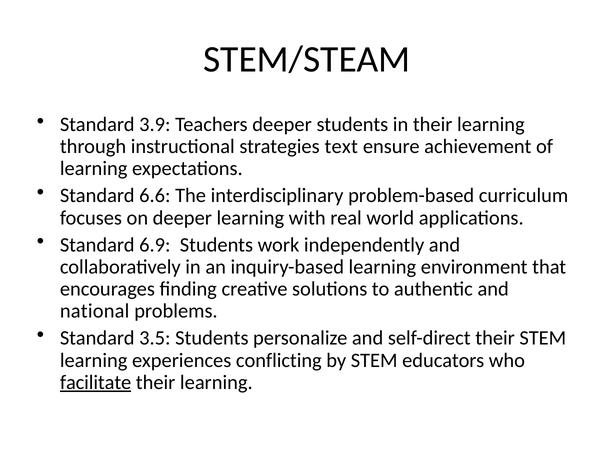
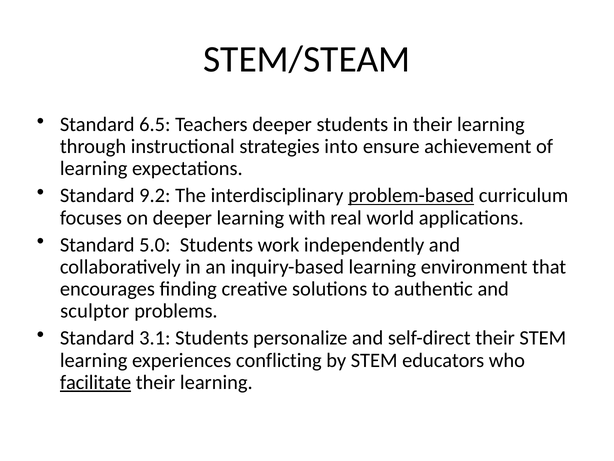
3.9: 3.9 -> 6.5
text: text -> into
6.6: 6.6 -> 9.2
problem-based underline: none -> present
6.9: 6.9 -> 5.0
national: national -> sculptor
3.5: 3.5 -> 3.1
